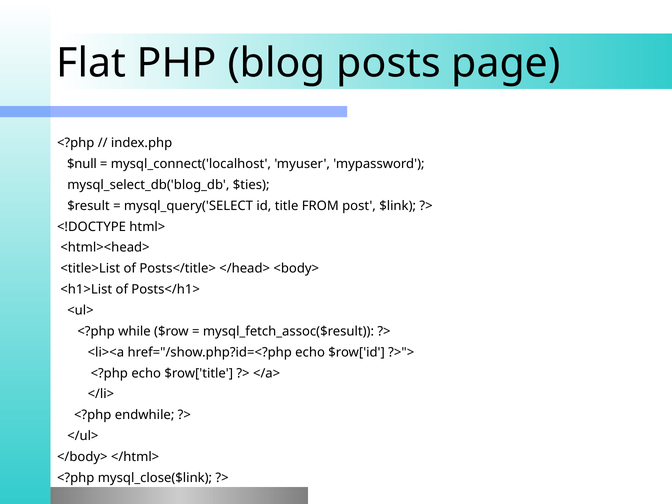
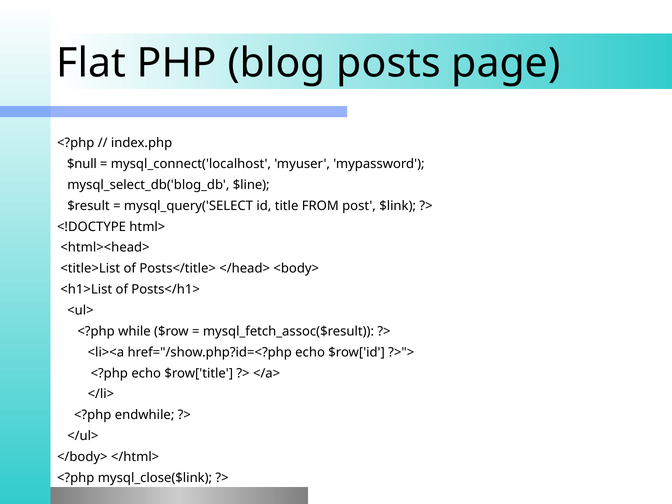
$ties: $ties -> $line
